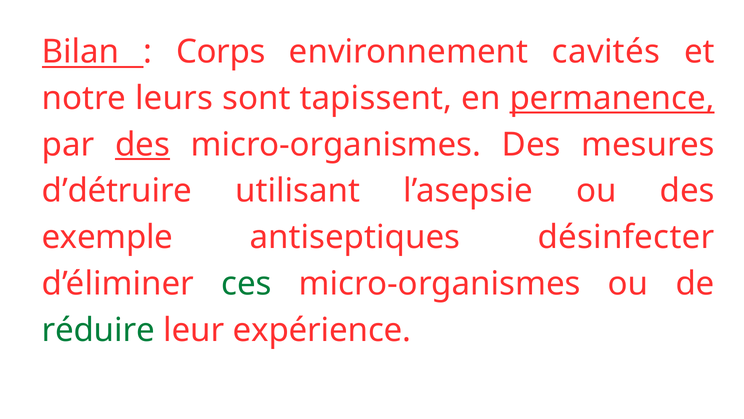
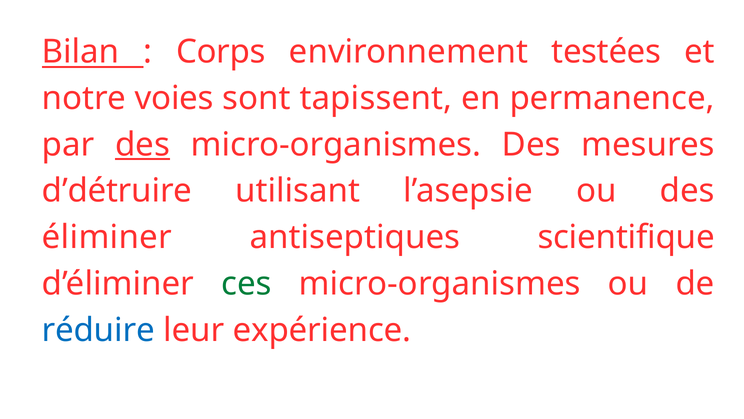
cavités: cavités -> testées
leurs: leurs -> voies
permanence underline: present -> none
exemple: exemple -> éliminer
désinfecter: désinfecter -> scientifique
réduire colour: green -> blue
